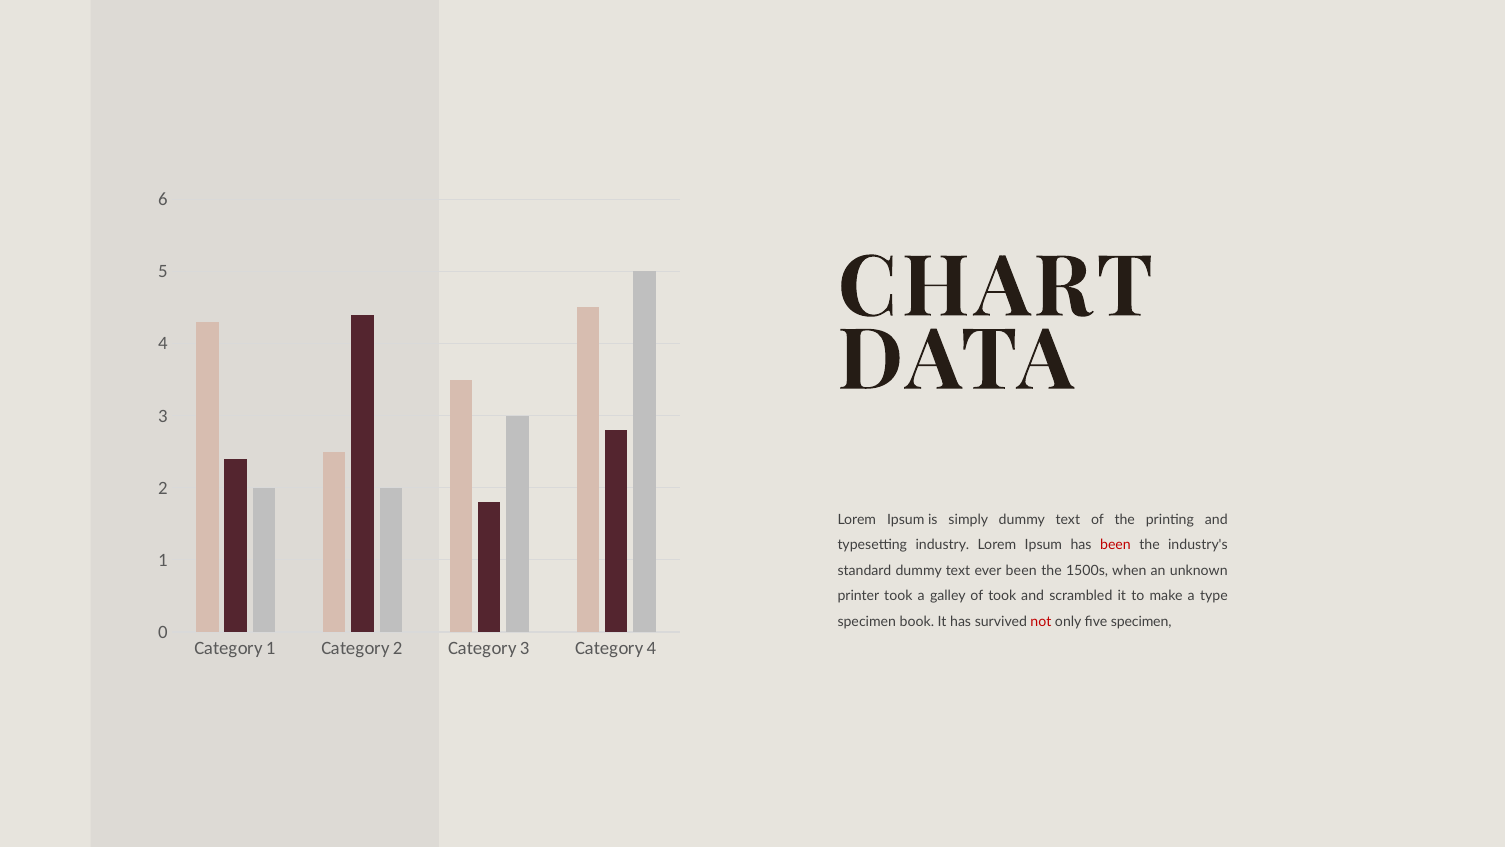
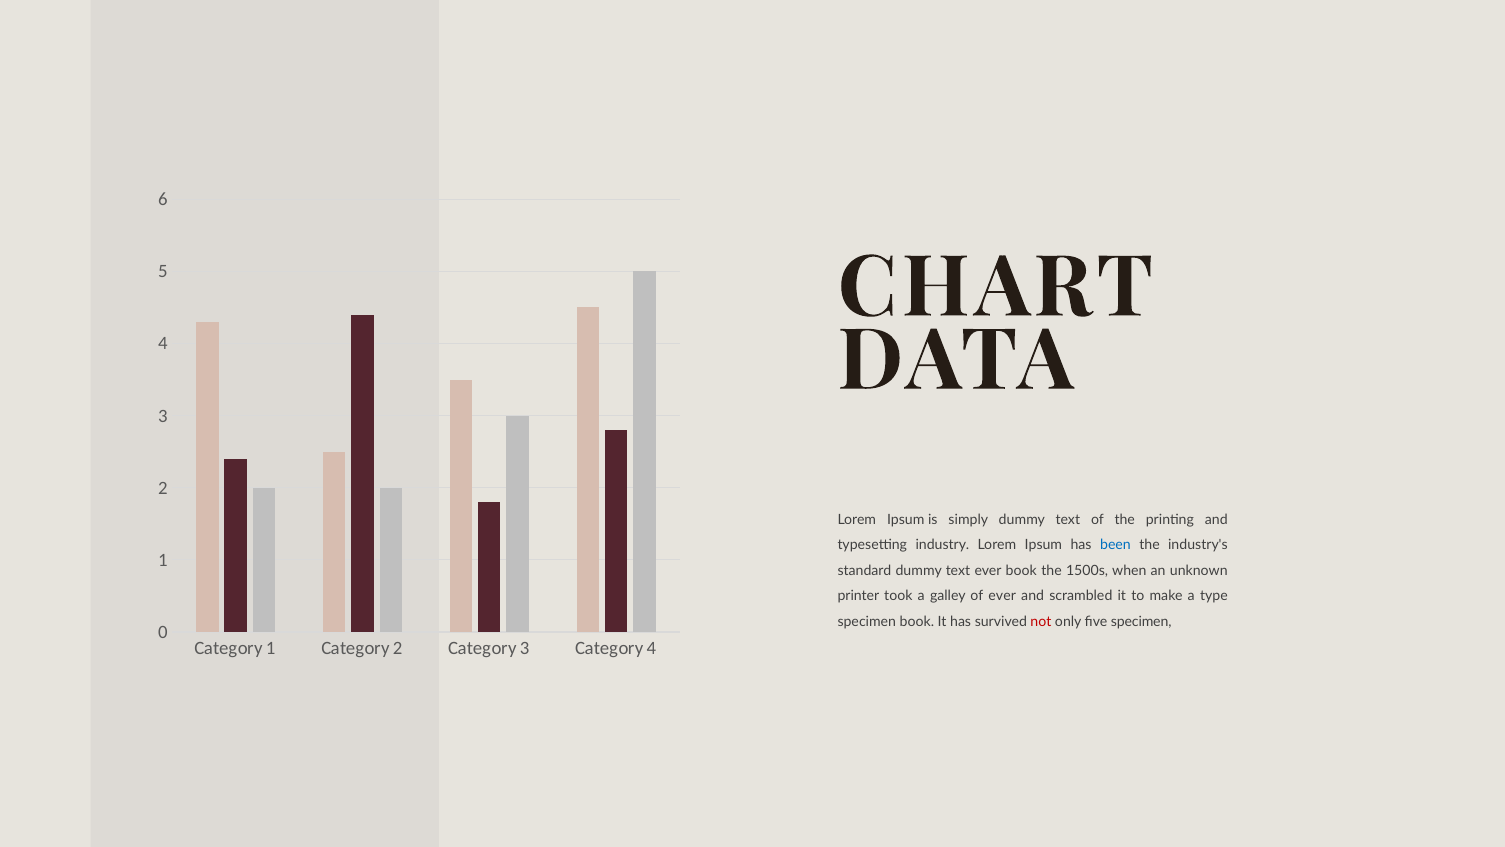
been at (1115, 545) colour: red -> blue
ever been: been -> book
of took: took -> ever
